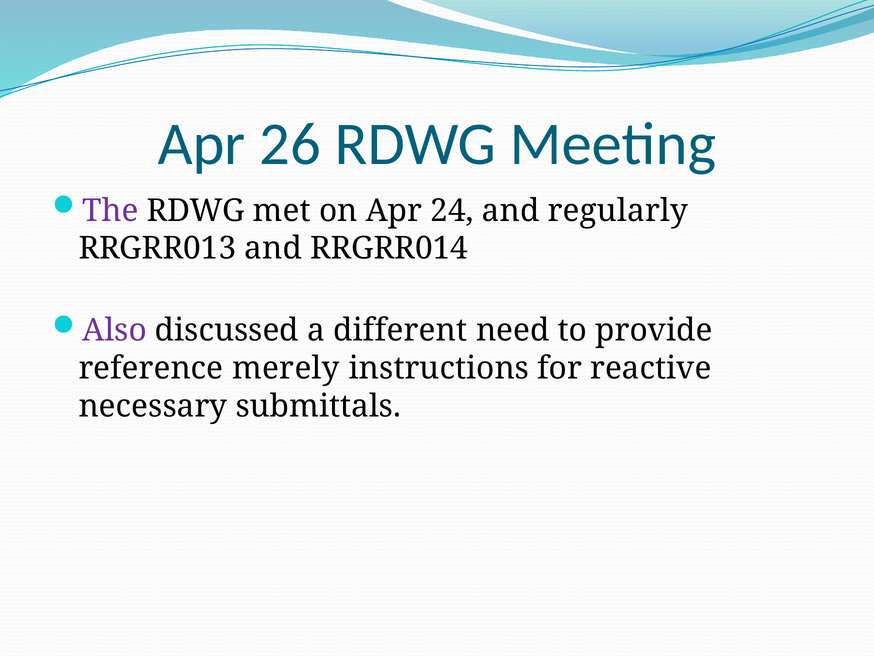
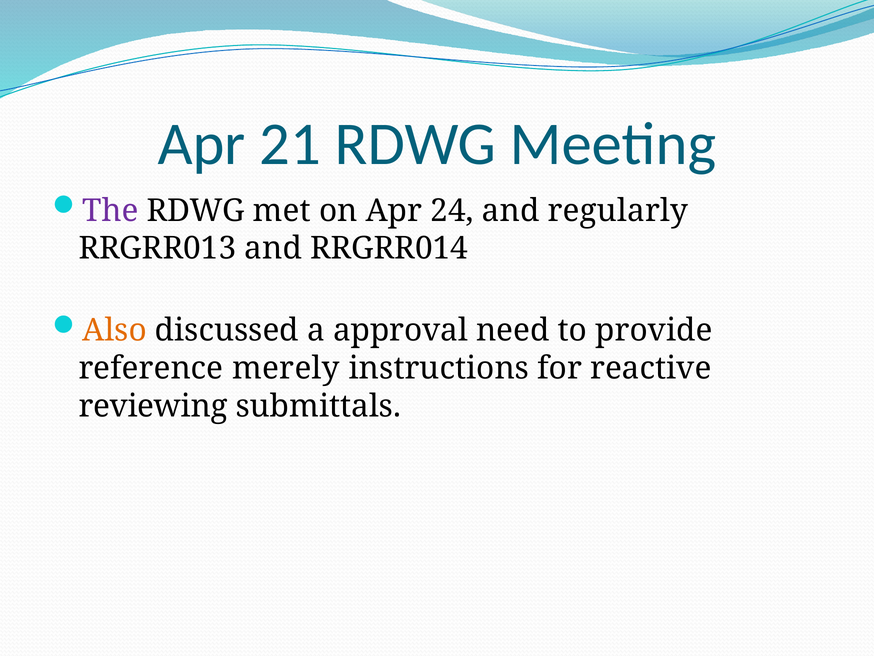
26: 26 -> 21
Also colour: purple -> orange
different: different -> approval
necessary: necessary -> reviewing
